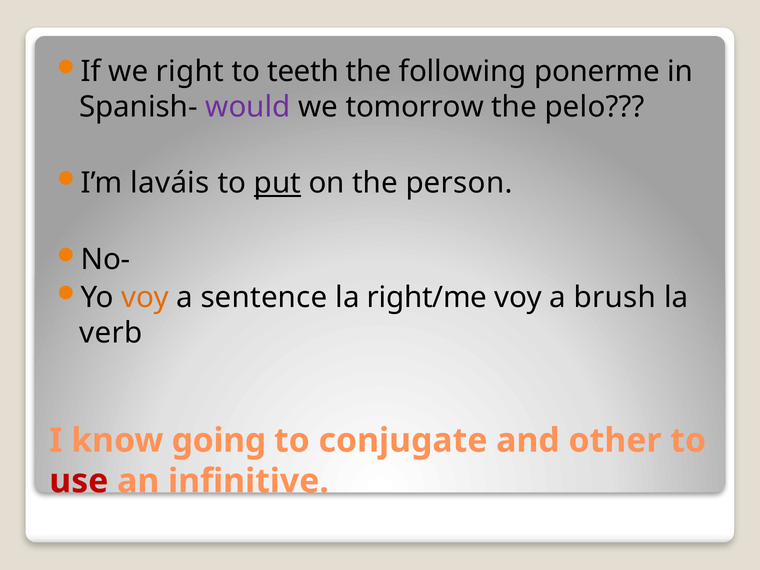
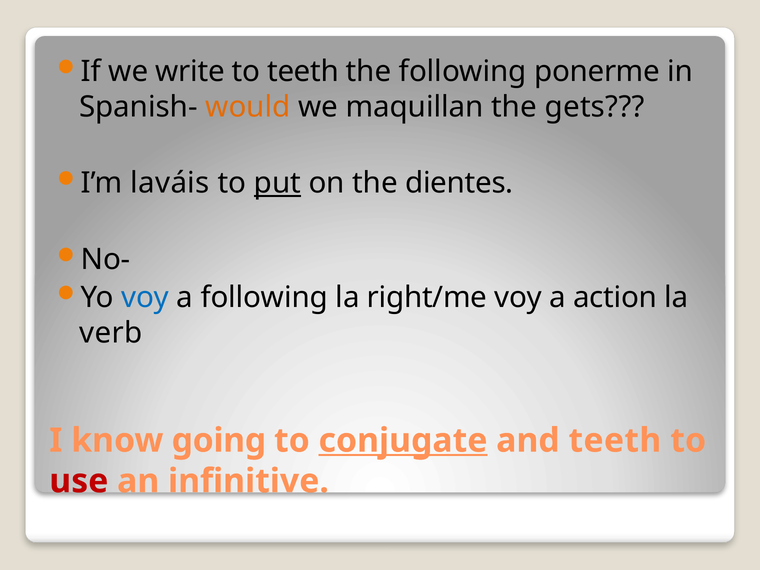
right: right -> write
would colour: purple -> orange
tomorrow: tomorrow -> maquillan
pelo: pelo -> gets
person: person -> dientes
voy at (145, 298) colour: orange -> blue
a sentence: sentence -> following
brush: brush -> action
conjugate underline: none -> present
and other: other -> teeth
